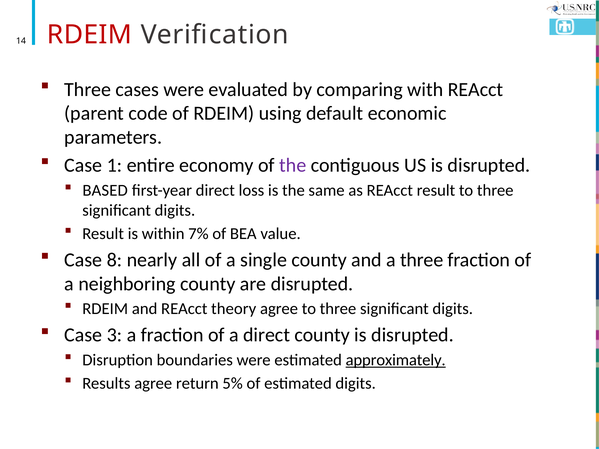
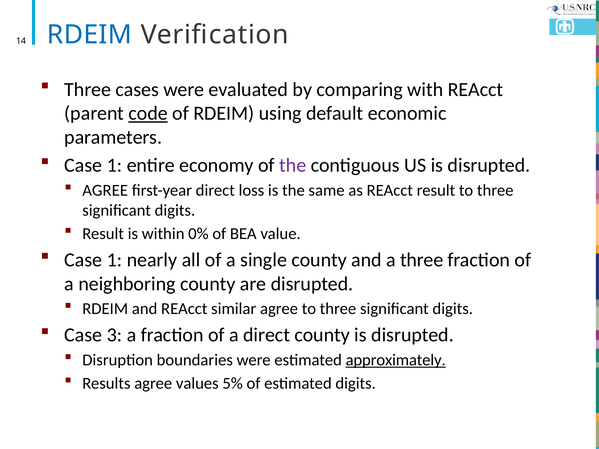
RDEIM at (89, 35) colour: red -> blue
code underline: none -> present
BASED at (105, 190): BASED -> AGREE
7%: 7% -> 0%
8 at (114, 260): 8 -> 1
theory: theory -> similar
return: return -> values
